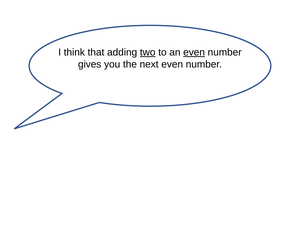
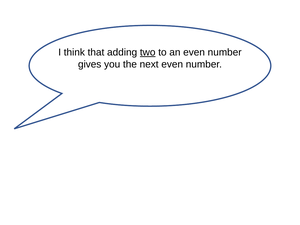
even at (194, 52) underline: present -> none
